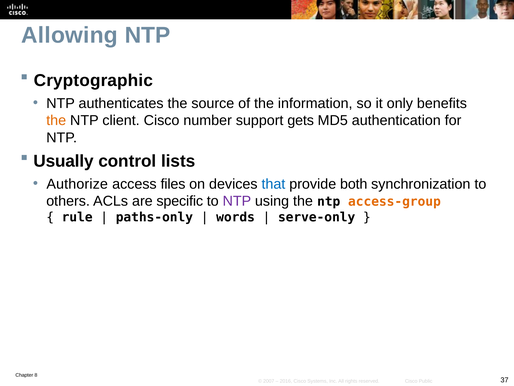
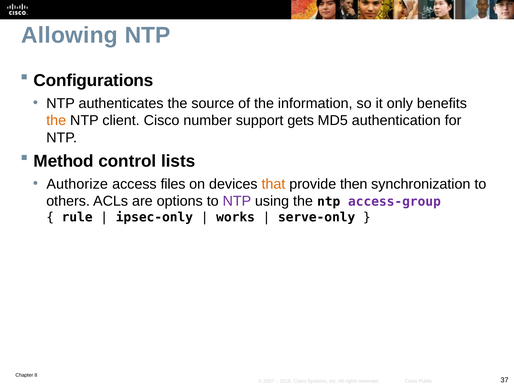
Cryptographic: Cryptographic -> Configurations
Usually: Usually -> Method
that colour: blue -> orange
both: both -> then
specific: specific -> options
access-group colour: orange -> purple
paths-only: paths-only -> ipsec-only
words: words -> works
